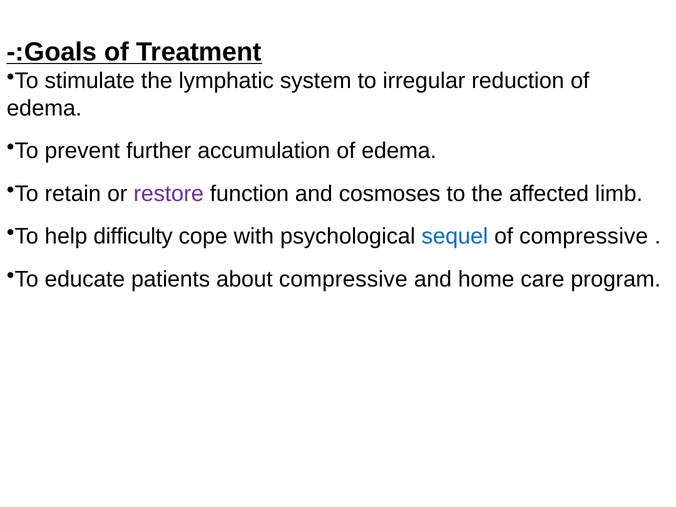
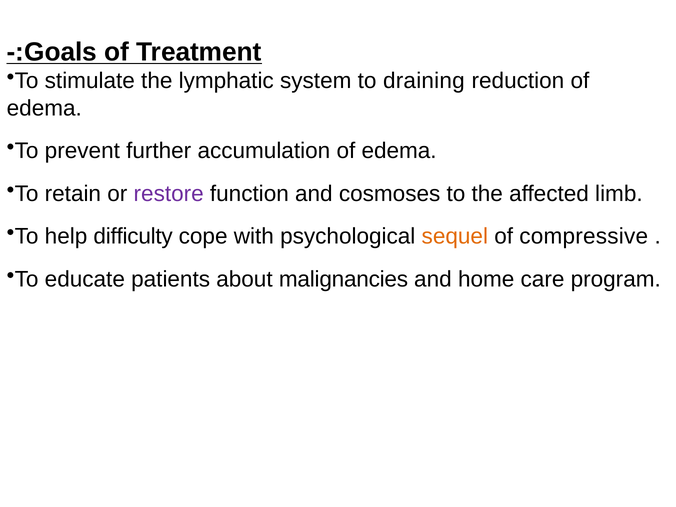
irregular: irregular -> draining
sequel colour: blue -> orange
about compressive: compressive -> malignancies
